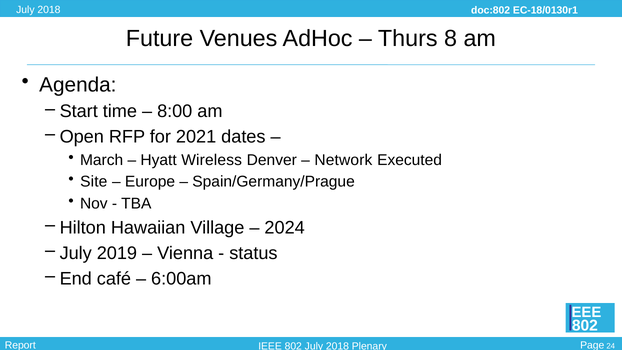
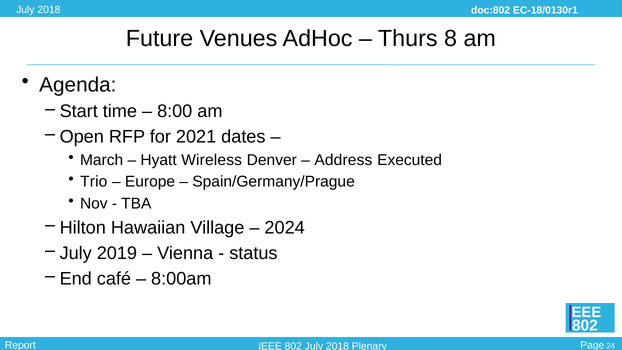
Network: Network -> Address
Site: Site -> Trio
6:00am: 6:00am -> 8:00am
